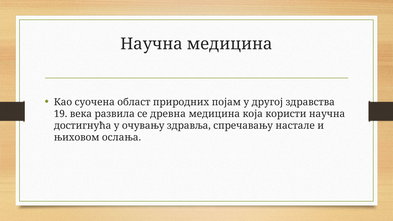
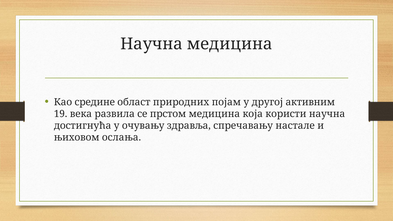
суочена: суочена -> средине
здравства: здравства -> активним
древна: древна -> прстом
